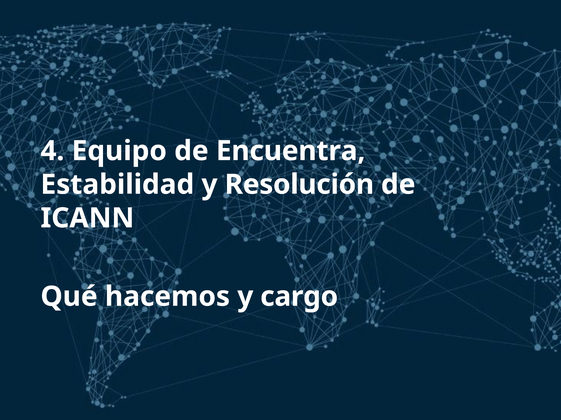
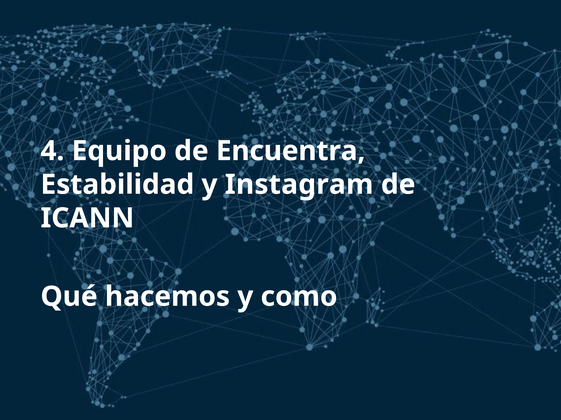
Resolución: Resolución -> Instagram
cargo: cargo -> como
